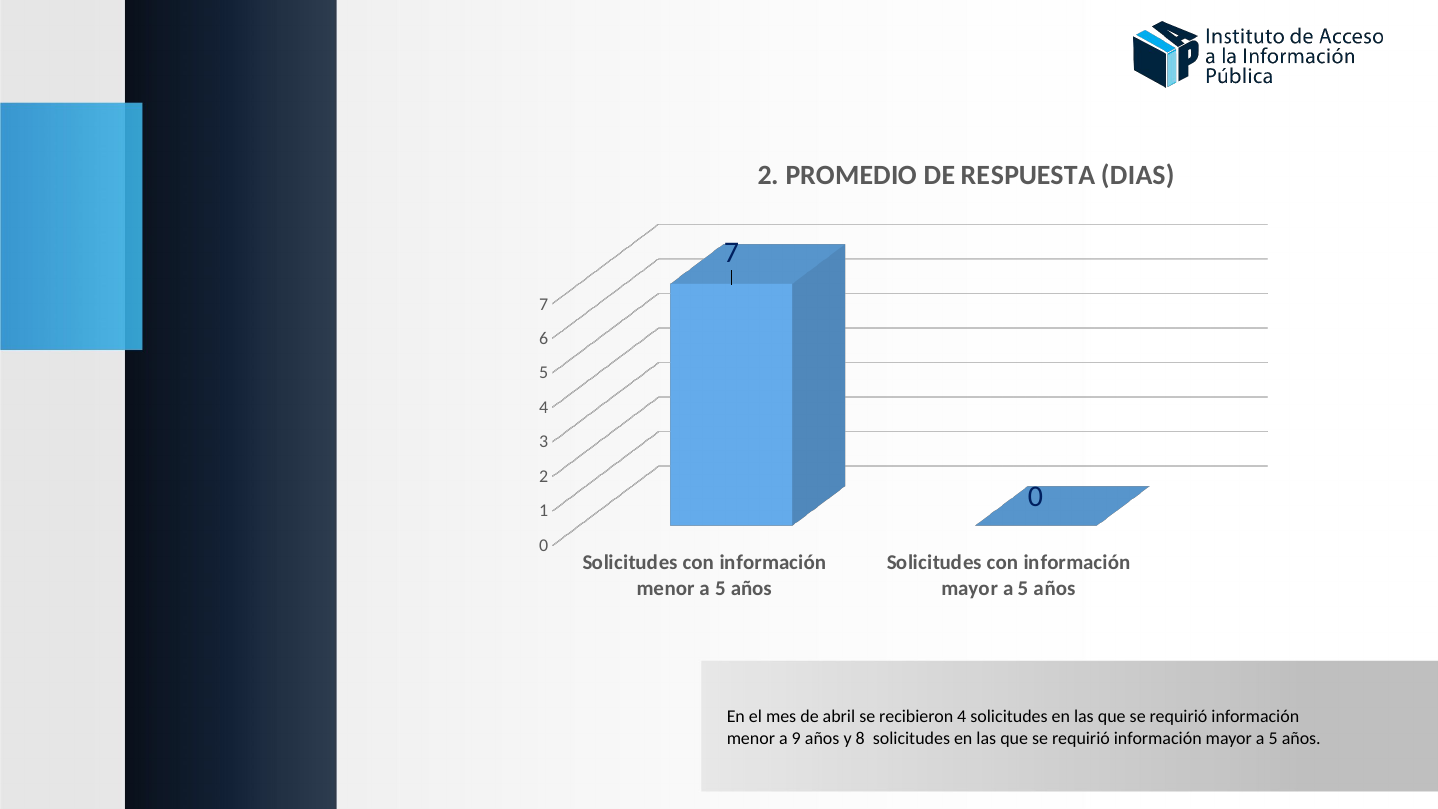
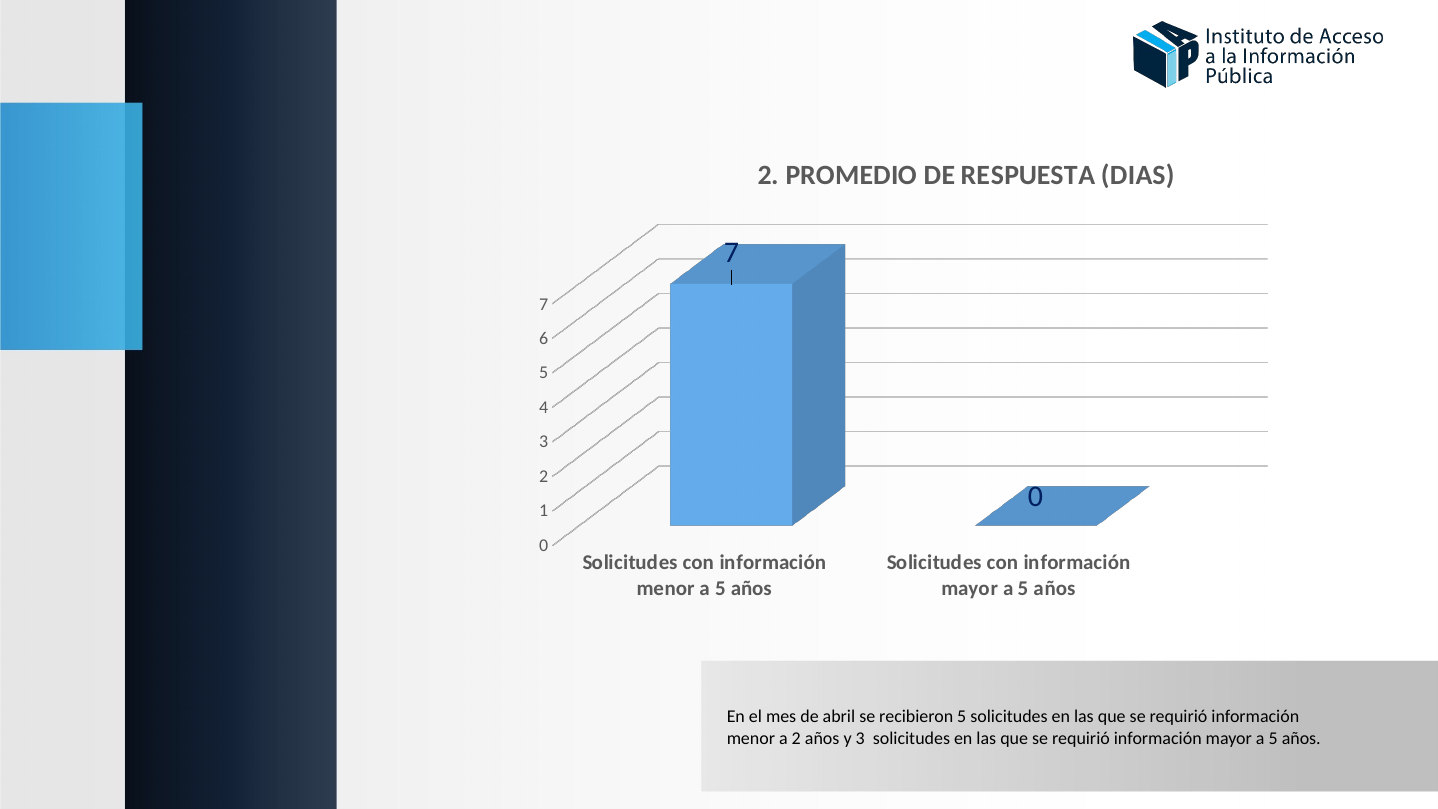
recibieron 4: 4 -> 5
a 9: 9 -> 2
y 8: 8 -> 3
